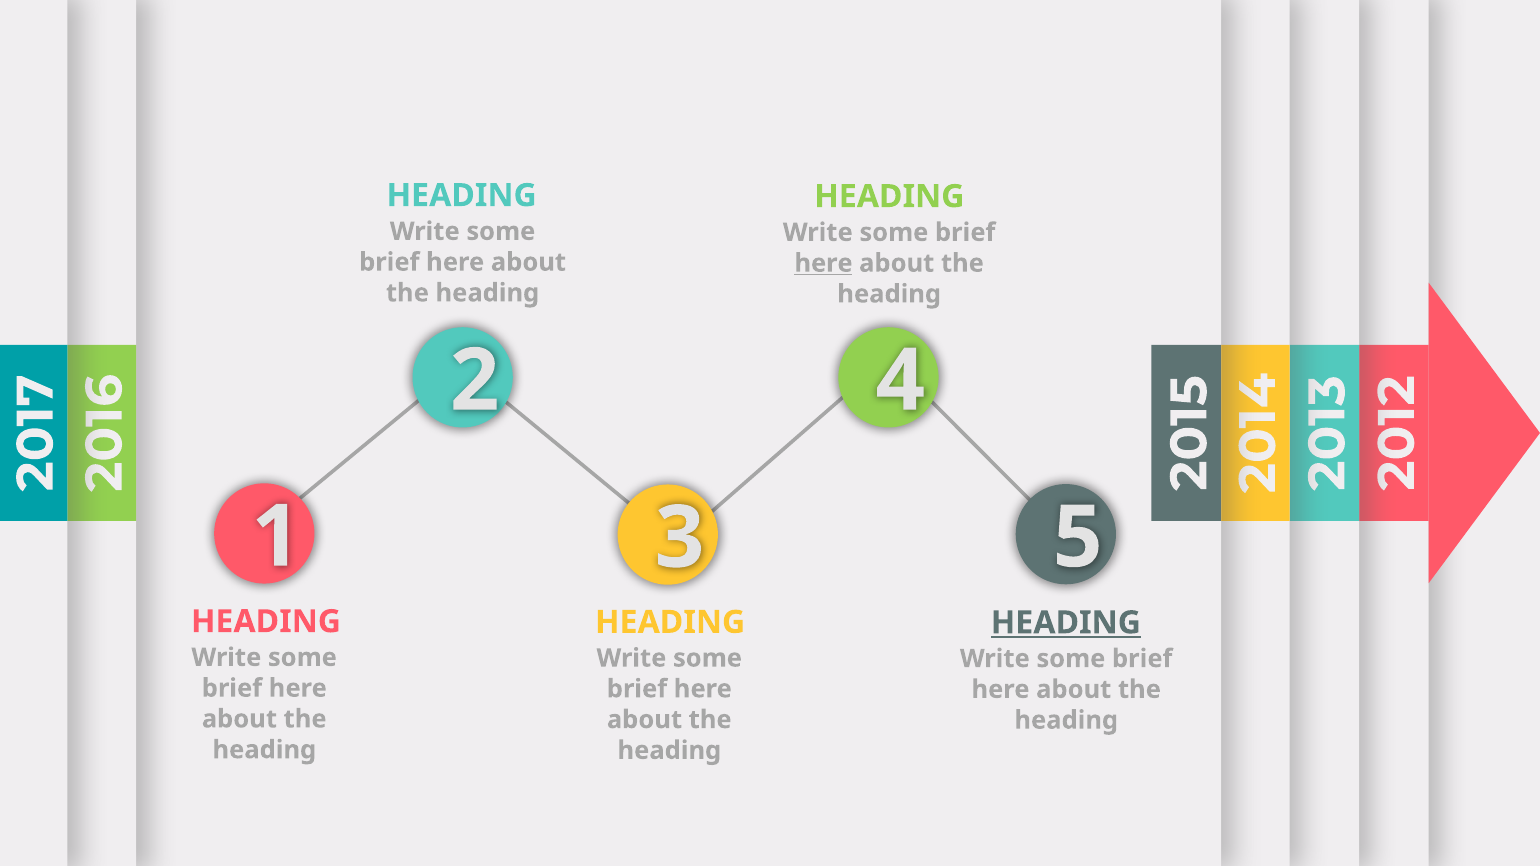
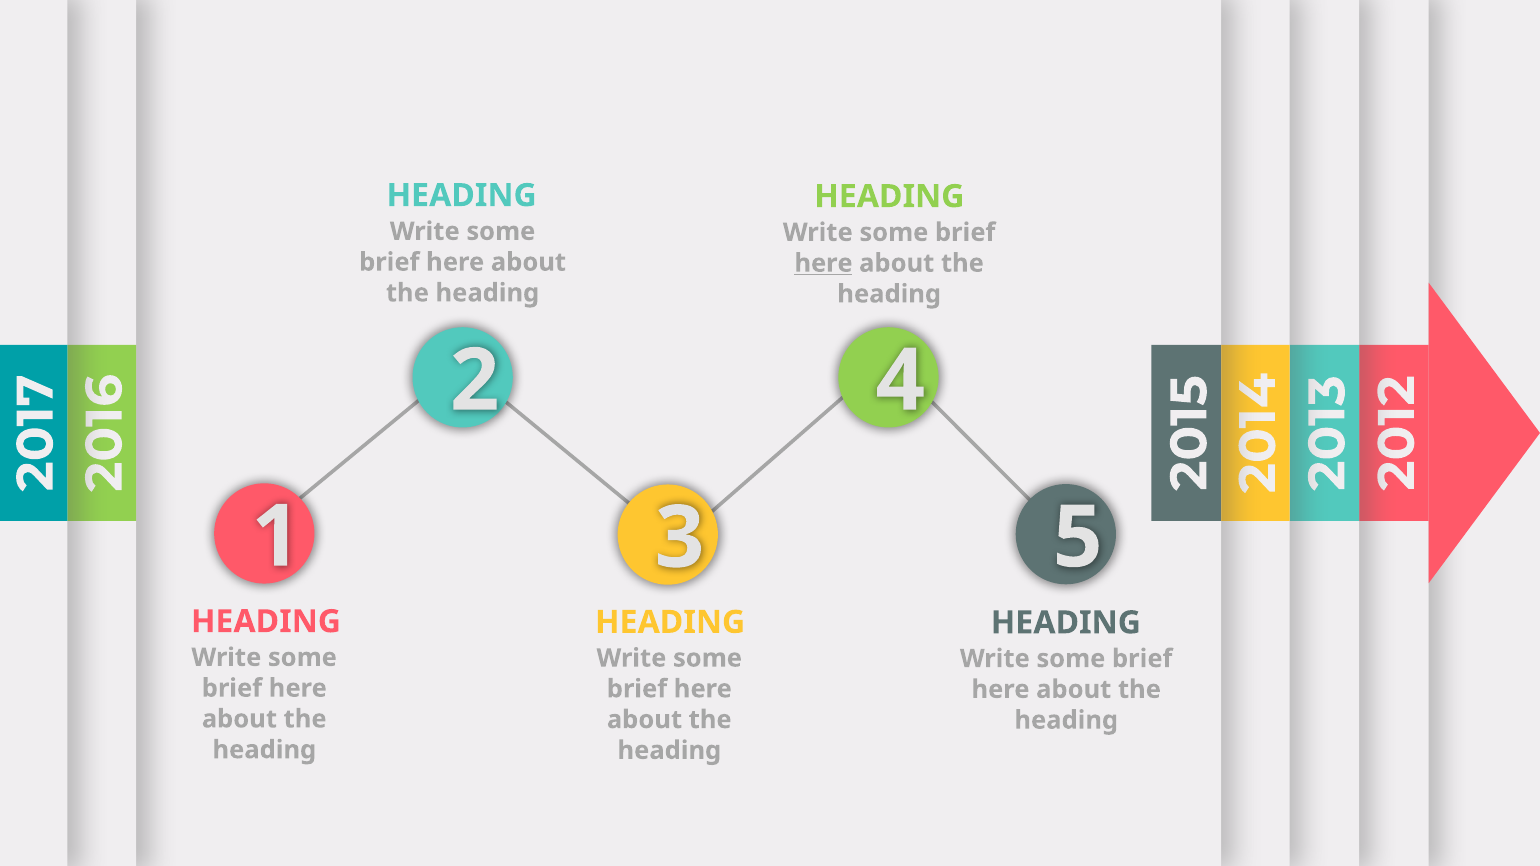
HEADING at (1066, 623) underline: present -> none
